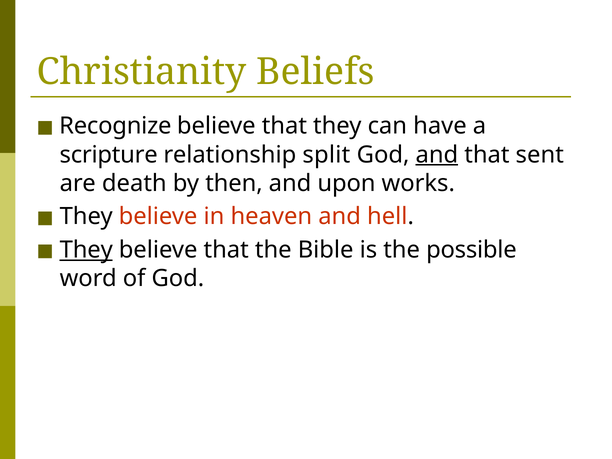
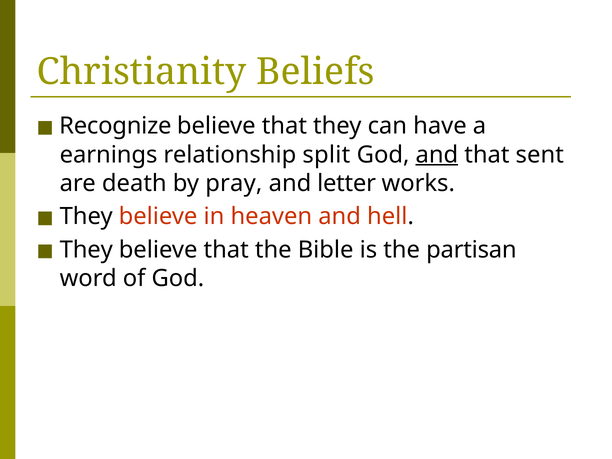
scripture: scripture -> earnings
then: then -> pray
upon: upon -> letter
They at (86, 250) underline: present -> none
possible: possible -> partisan
